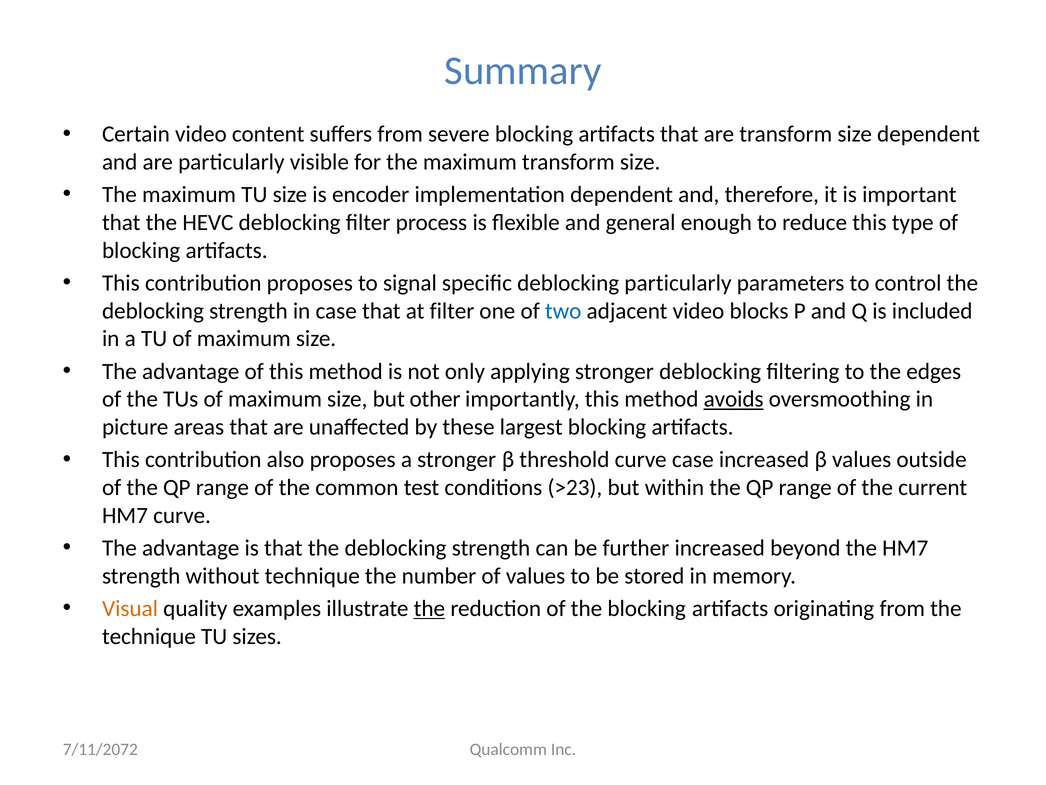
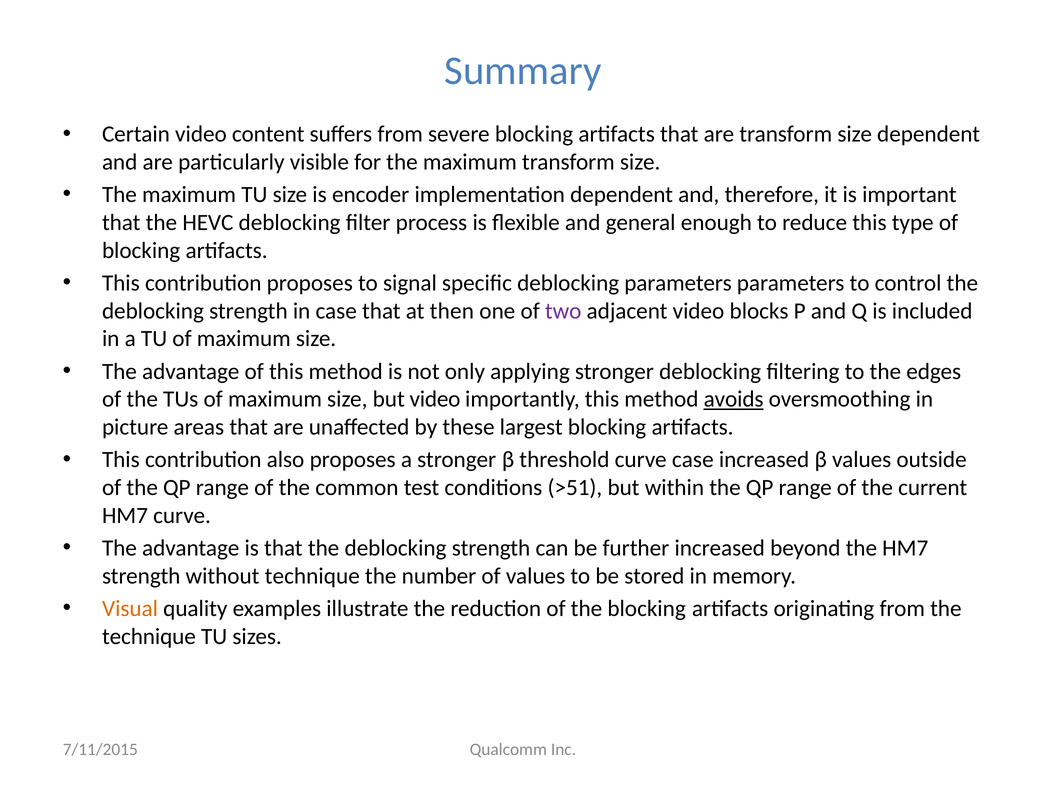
deblocking particularly: particularly -> parameters
at filter: filter -> then
two colour: blue -> purple
but other: other -> video
>23: >23 -> >51
the at (429, 608) underline: present -> none
7/11/2072: 7/11/2072 -> 7/11/2015
